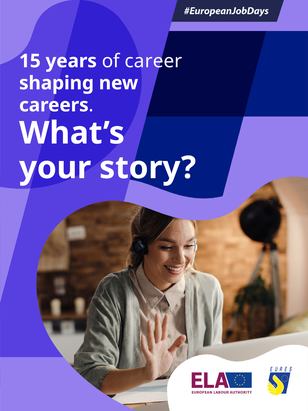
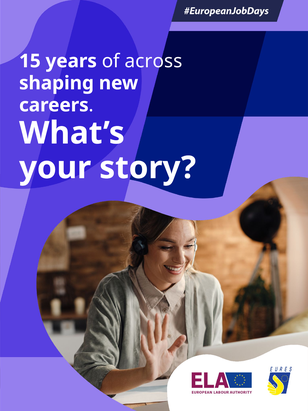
career: career -> across
